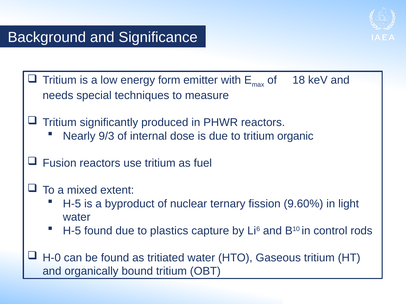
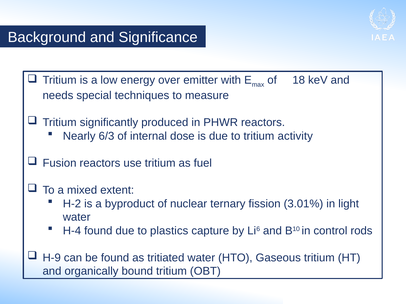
form: form -> over
9/3: 9/3 -> 6/3
organic: organic -> activity
H-5 at (72, 204): H-5 -> H-2
9.60%: 9.60% -> 3.01%
H-5 at (72, 231): H-5 -> H-4
H-0: H-0 -> H-9
